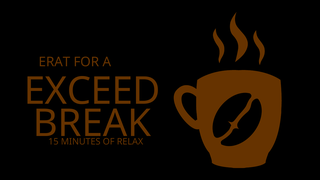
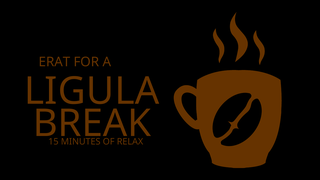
EXCEED: EXCEED -> LIGULA
